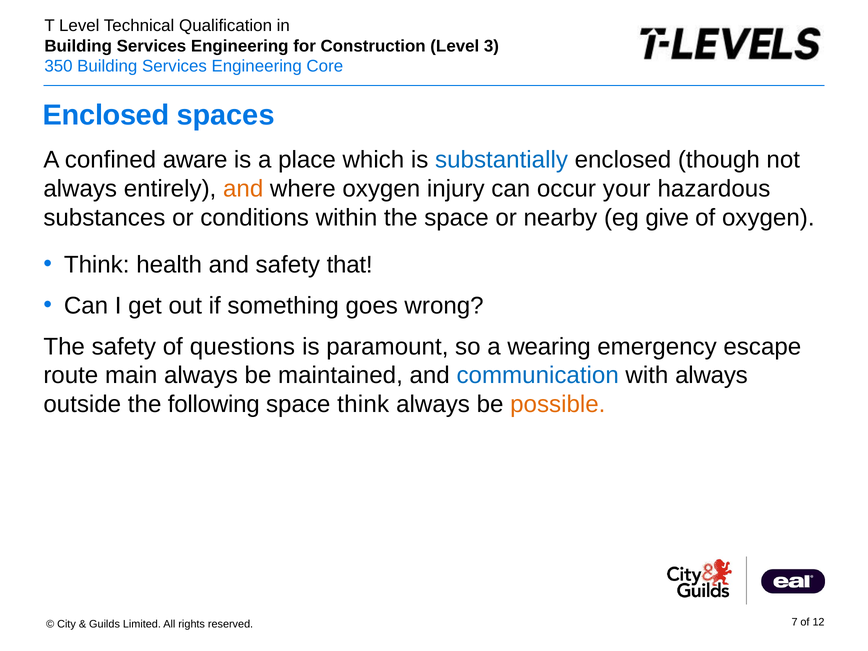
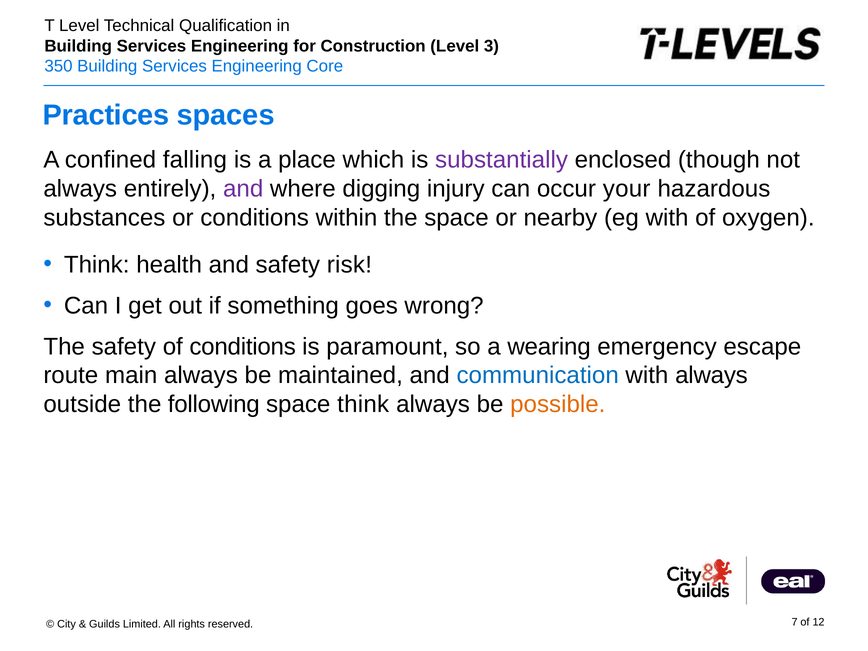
Enclosed at (106, 115): Enclosed -> Practices
aware: aware -> falling
substantially colour: blue -> purple
and at (243, 189) colour: orange -> purple
where oxygen: oxygen -> digging
eg give: give -> with
that: that -> risk
of questions: questions -> conditions
